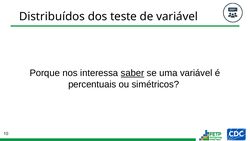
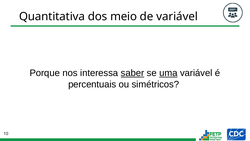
Distribuídos: Distribuídos -> Quantitativa
teste: teste -> meio
uma underline: none -> present
